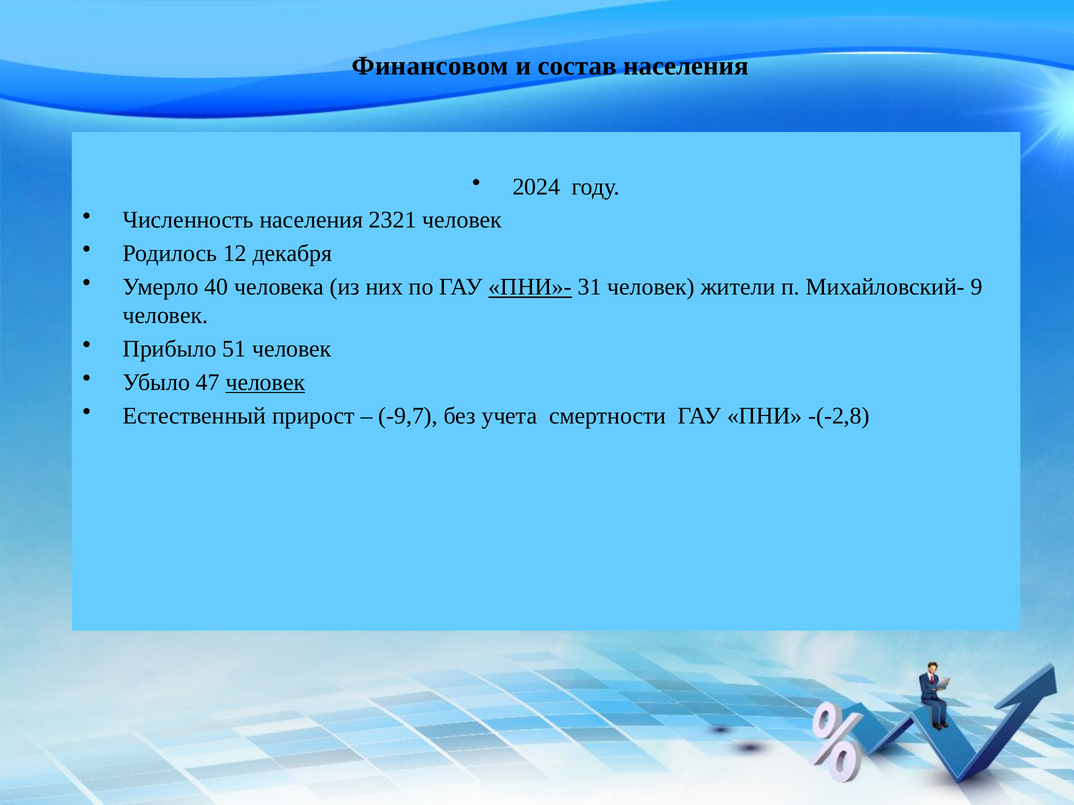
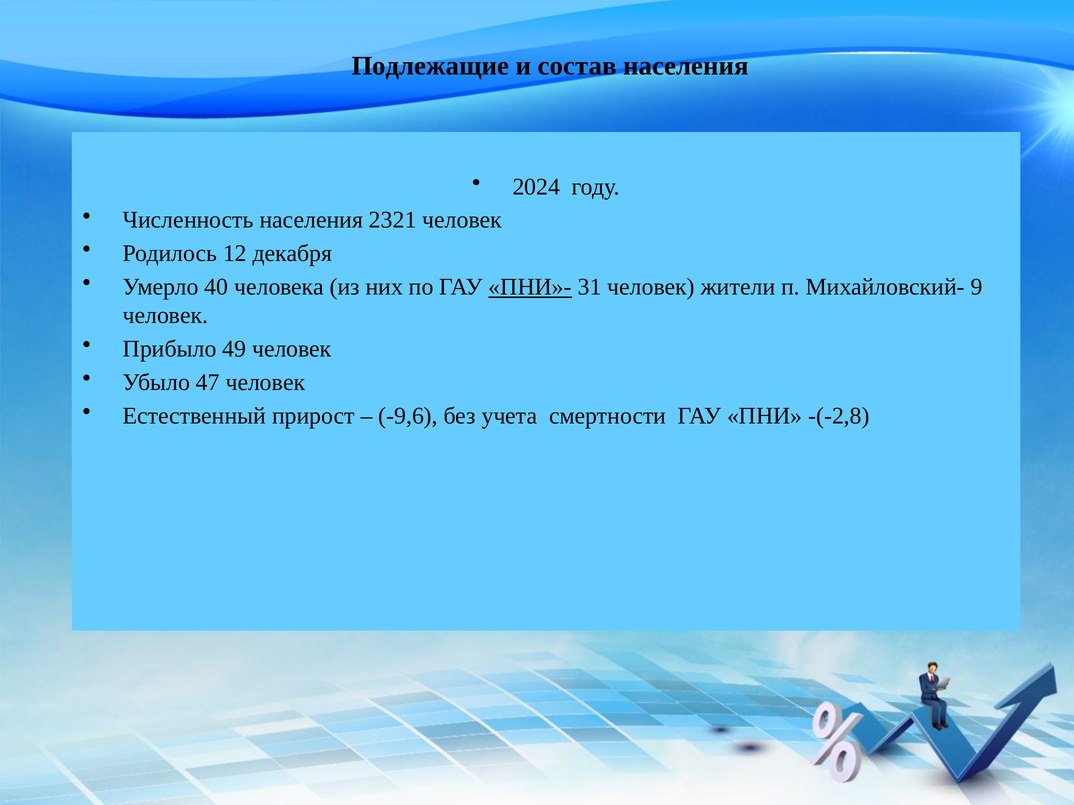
Финансовом: Финансовом -> Подлежащие
51: 51 -> 49
человек at (265, 382) underline: present -> none
-9,7: -9,7 -> -9,6
